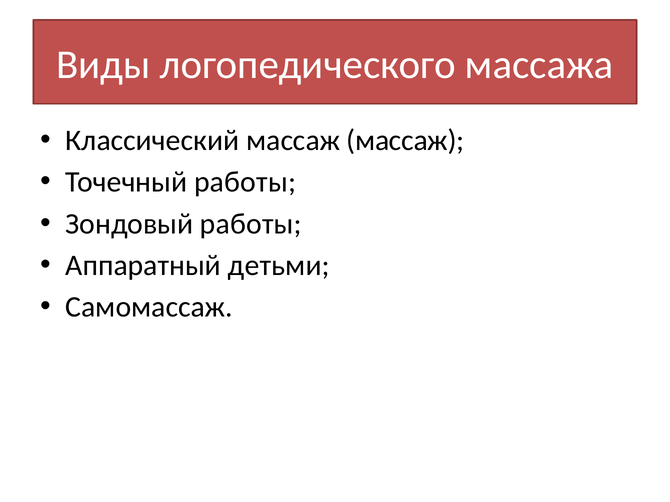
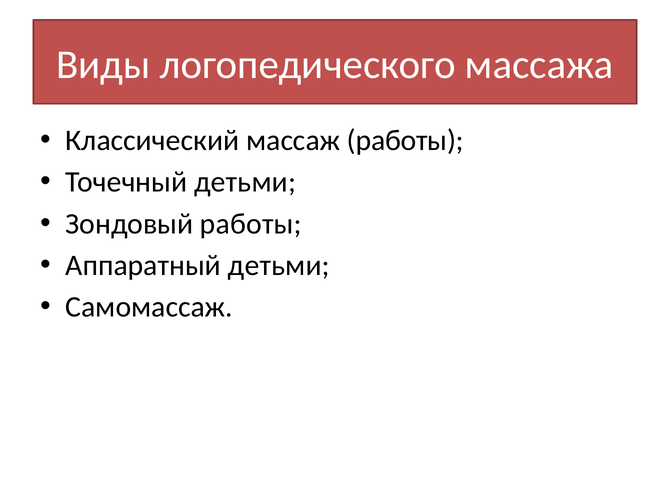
массаж массаж: массаж -> работы
Точечный работы: работы -> детьми
